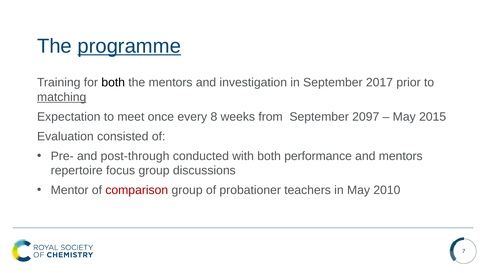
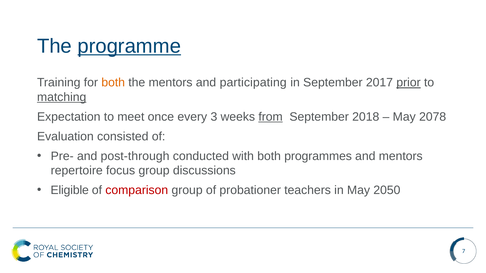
both at (113, 83) colour: black -> orange
investigation: investigation -> participating
prior underline: none -> present
8: 8 -> 3
from underline: none -> present
2097: 2097 -> 2018
2015: 2015 -> 2078
performance: performance -> programmes
Mentor: Mentor -> Eligible
2010: 2010 -> 2050
